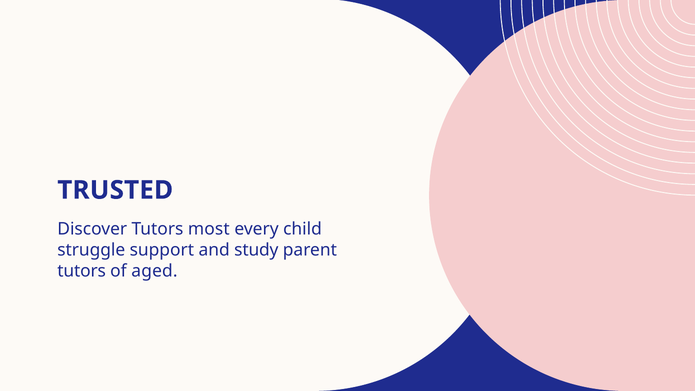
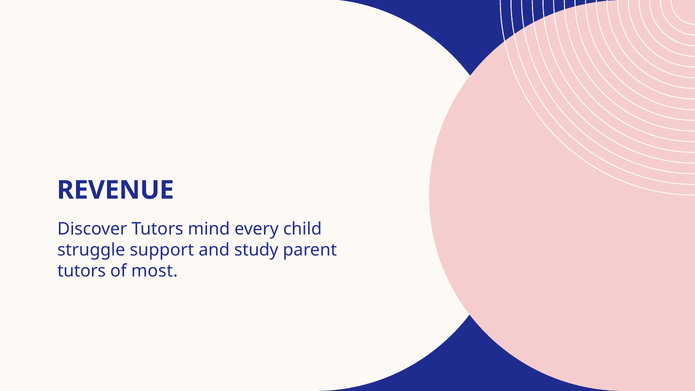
TRUSTED: TRUSTED -> REVENUE
most: most -> mind
aged: aged -> most
